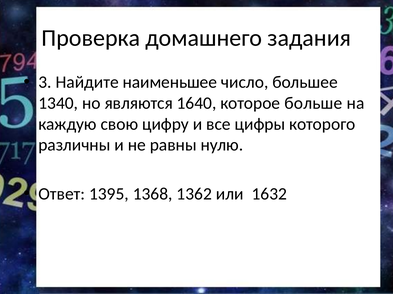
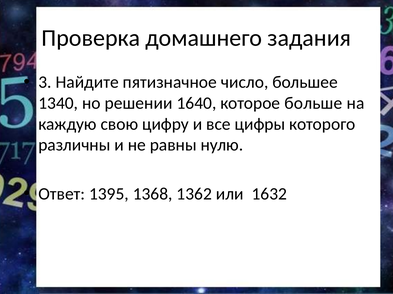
наименьшее: наименьшее -> пятизначное
являются: являются -> решении
